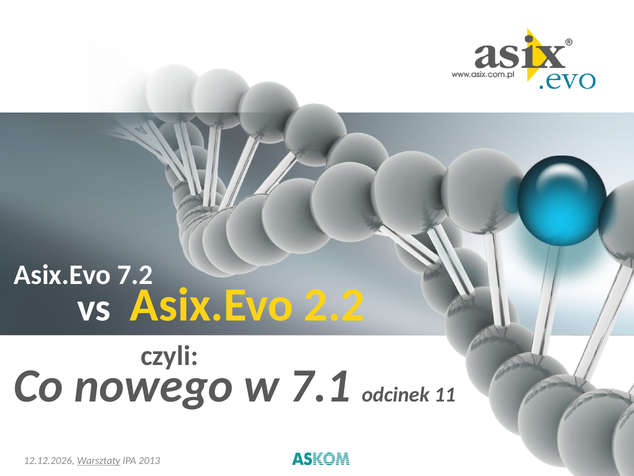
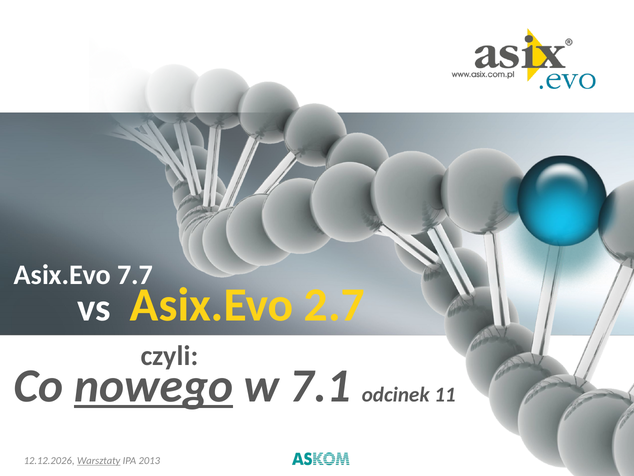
7.2: 7.2 -> 7.7
2.2: 2.2 -> 2.7
nowego underline: none -> present
